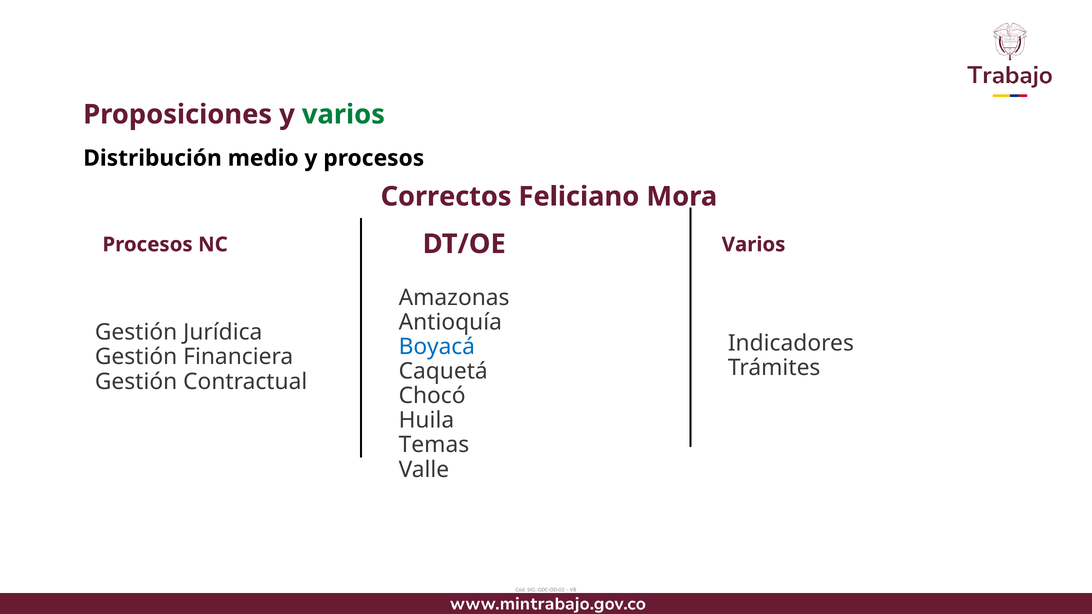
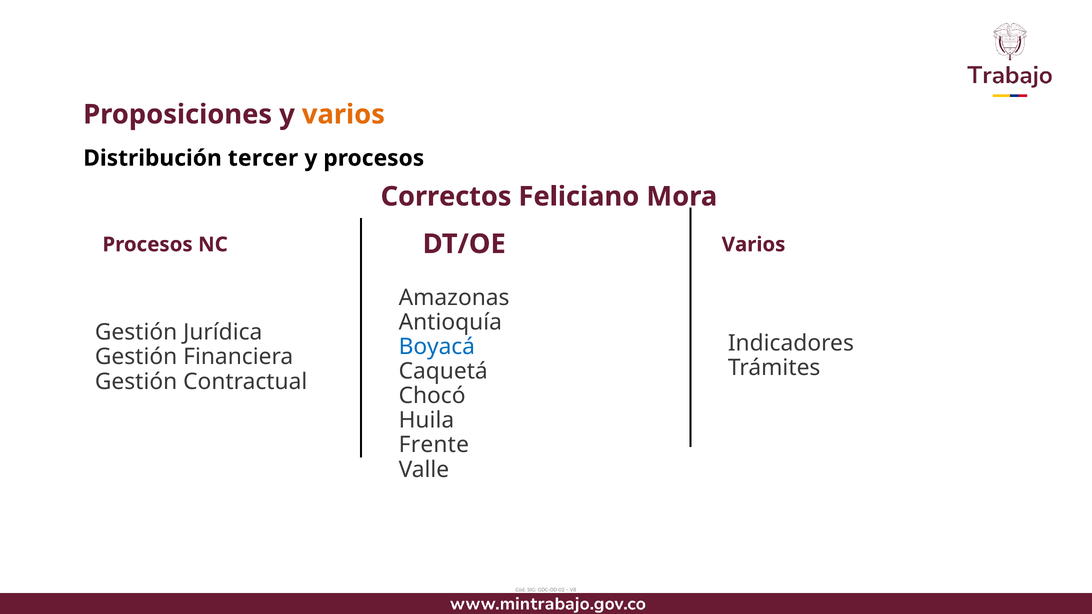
varios at (343, 115) colour: green -> orange
medio: medio -> tercer
Temas: Temas -> Frente
